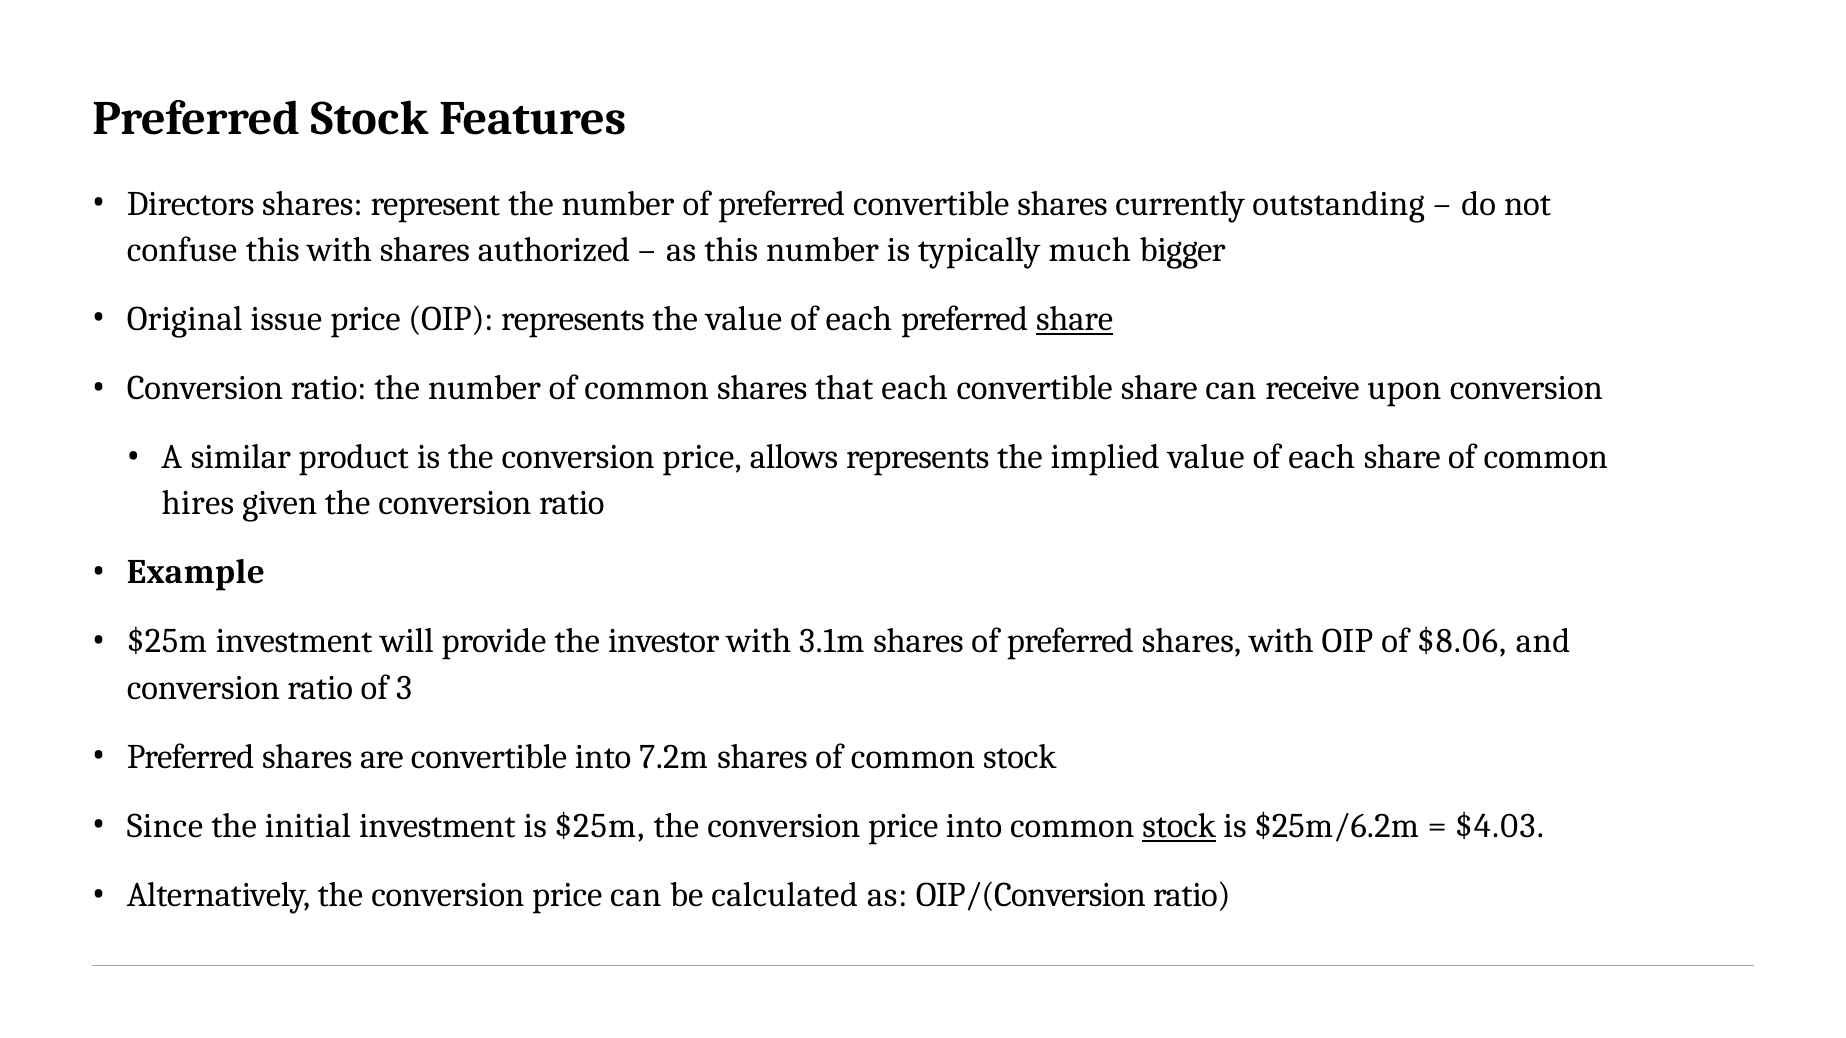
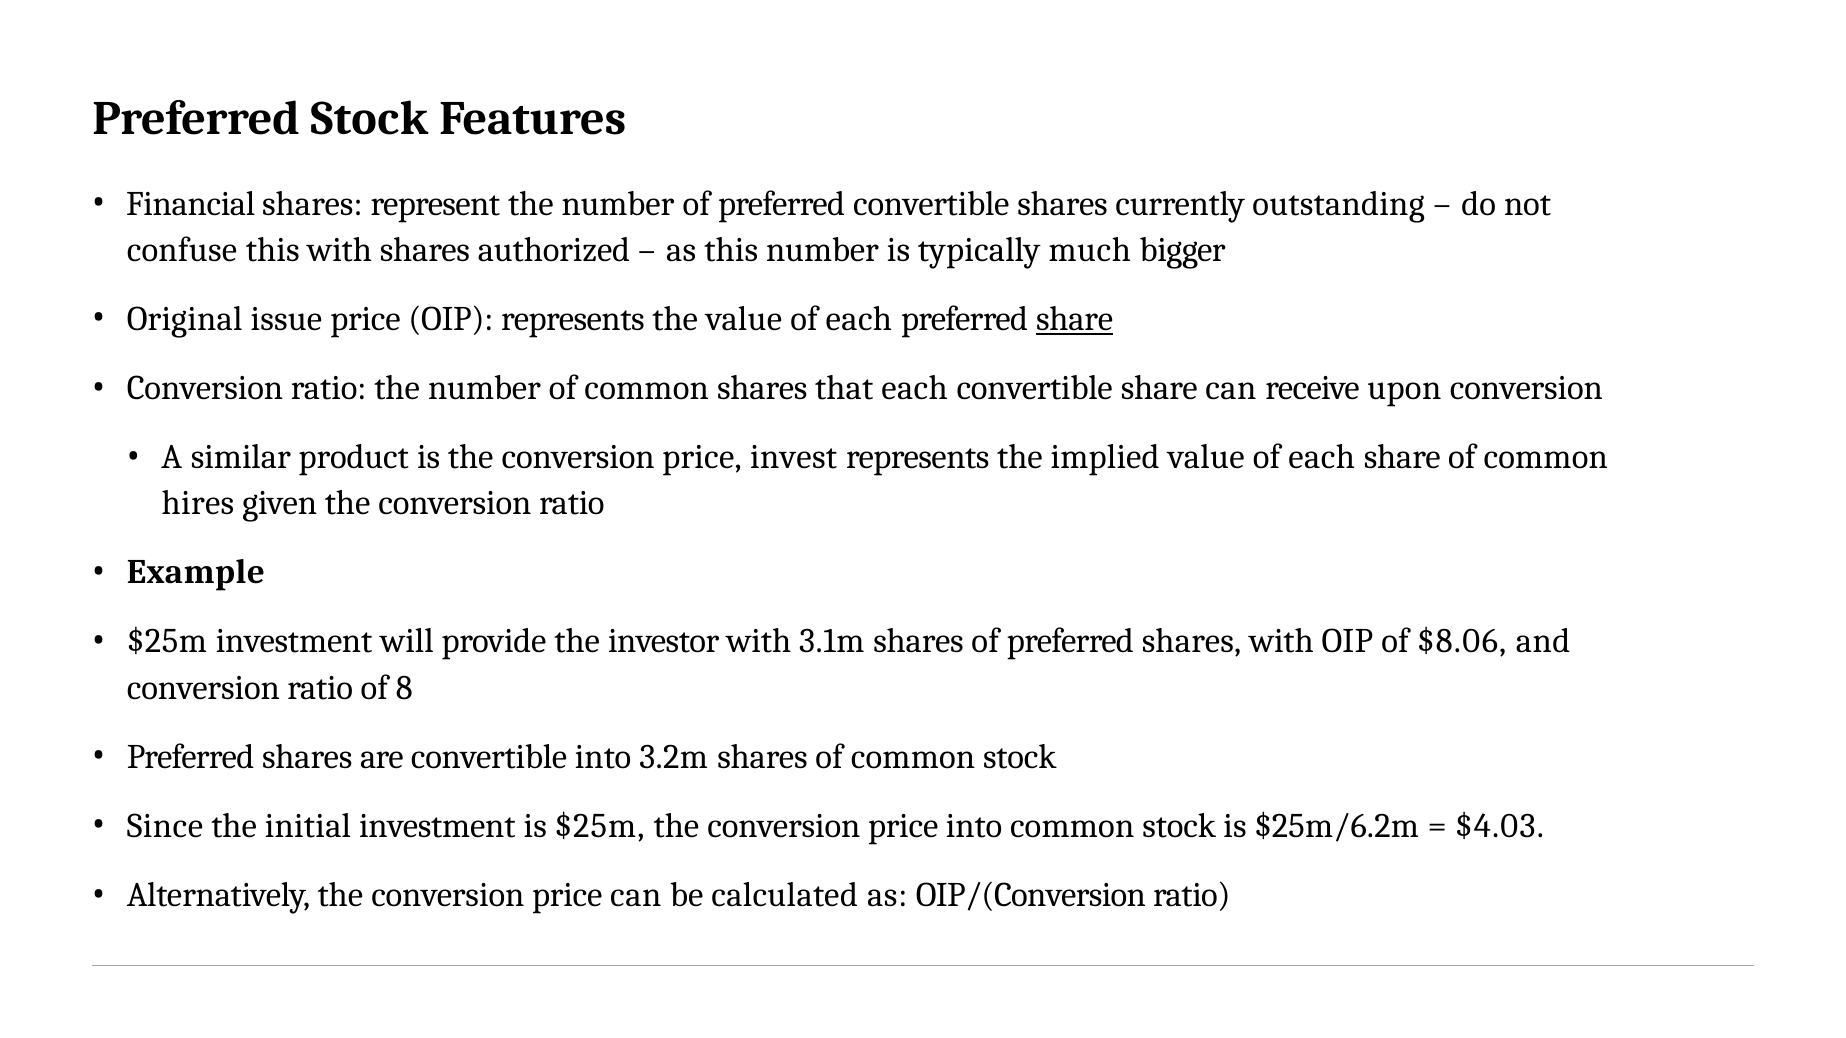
Directors: Directors -> Financial
allows: allows -> invest
3: 3 -> 8
7.2m: 7.2m -> 3.2m
stock at (1179, 826) underline: present -> none
